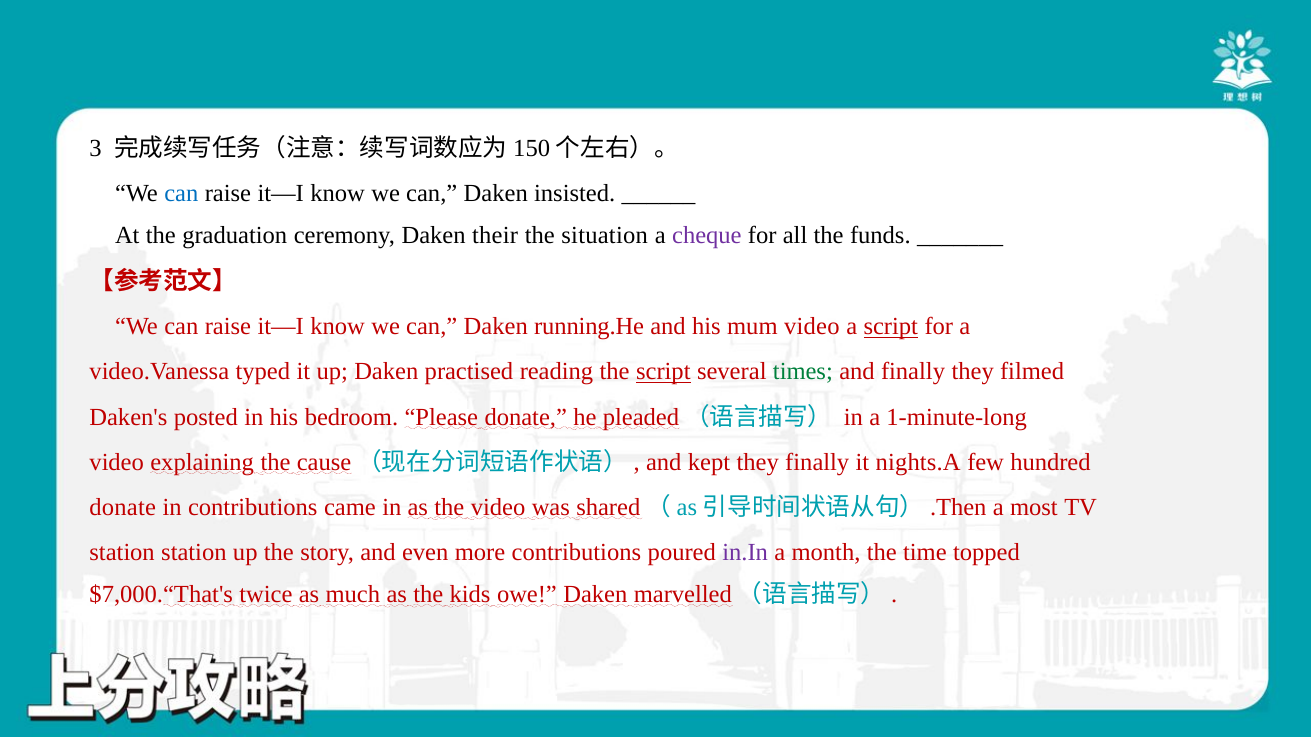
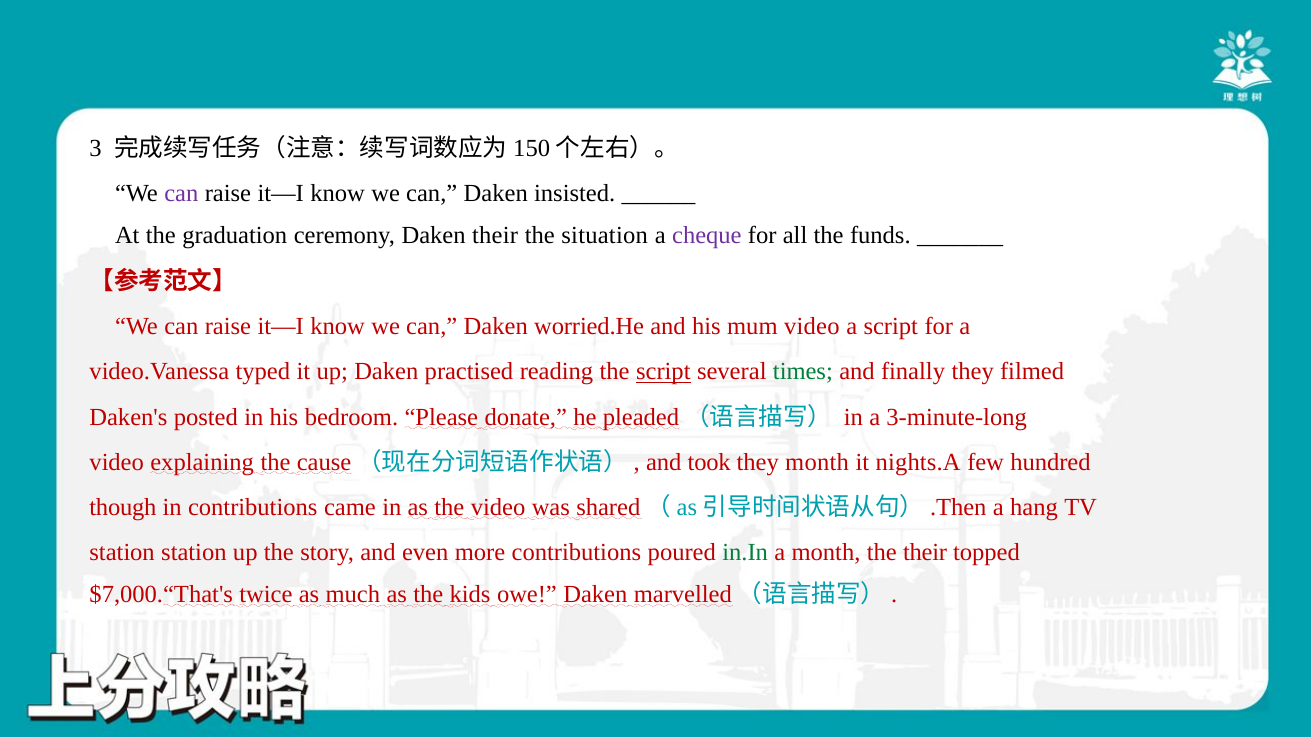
can at (181, 193) colour: blue -> purple
running.He: running.He -> worried.He
script at (891, 327) underline: present -> none
1-minute-long: 1-minute-long -> 3-minute-long
kept: kept -> took
they finally: finally -> month
donate at (123, 507): donate -> though
most: most -> hang
in.In colour: purple -> green
the time: time -> their
